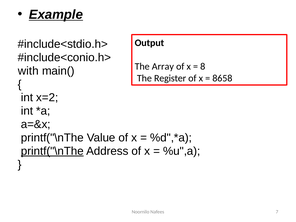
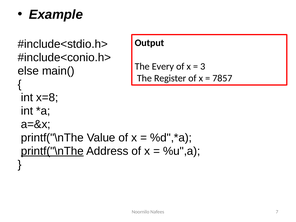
Example underline: present -> none
Array: Array -> Every
8: 8 -> 3
with: with -> else
8658: 8658 -> 7857
x=2: x=2 -> x=8
